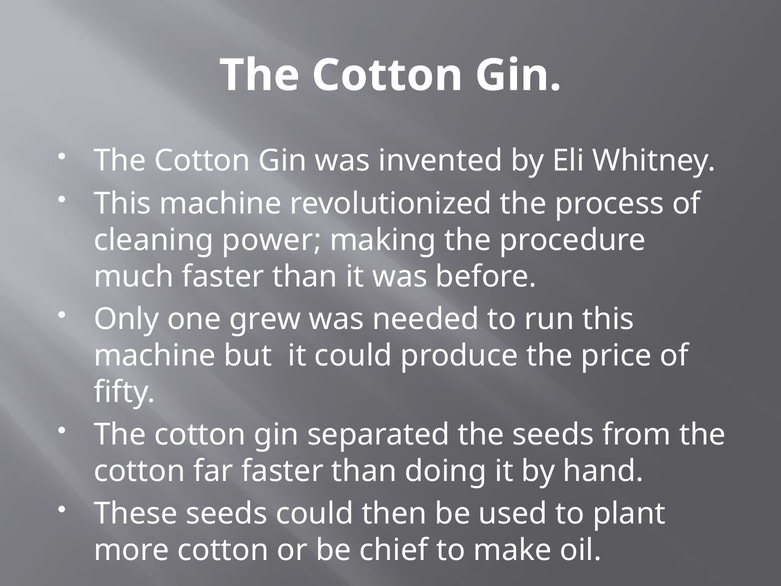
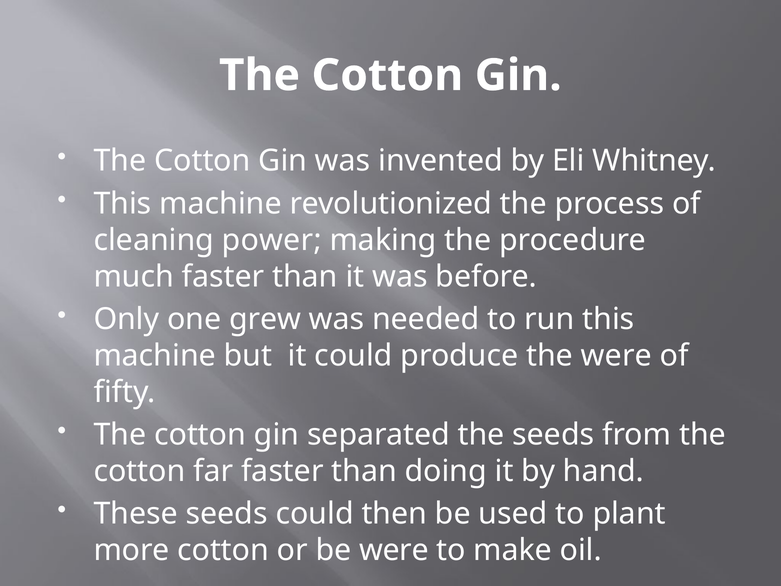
the price: price -> were
be chief: chief -> were
